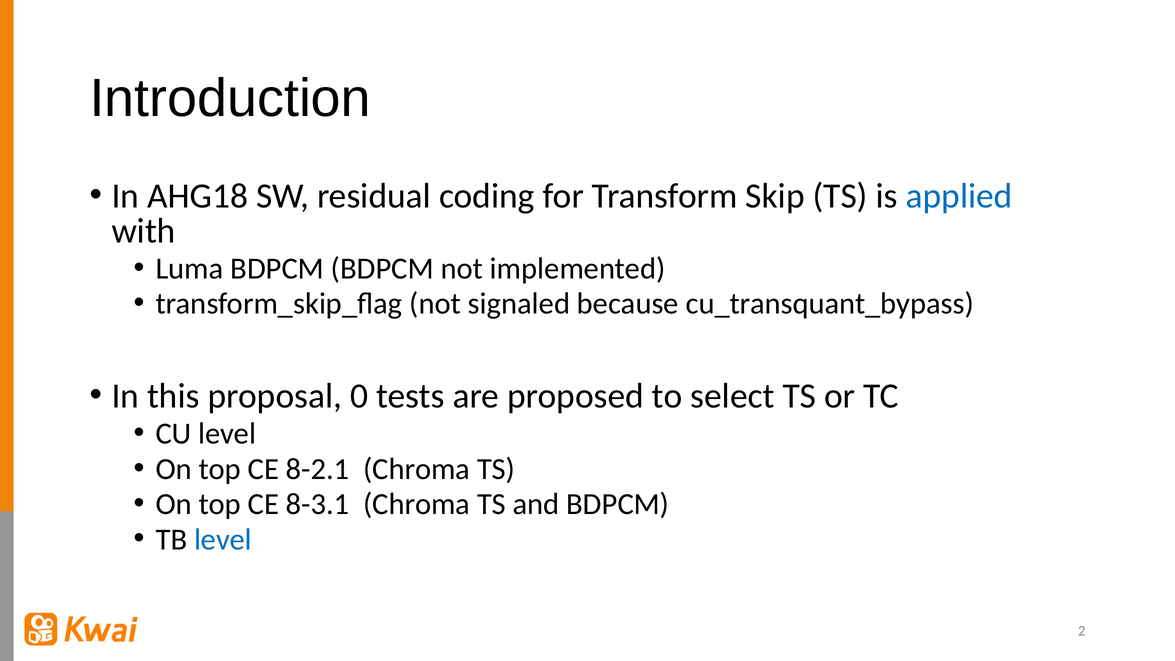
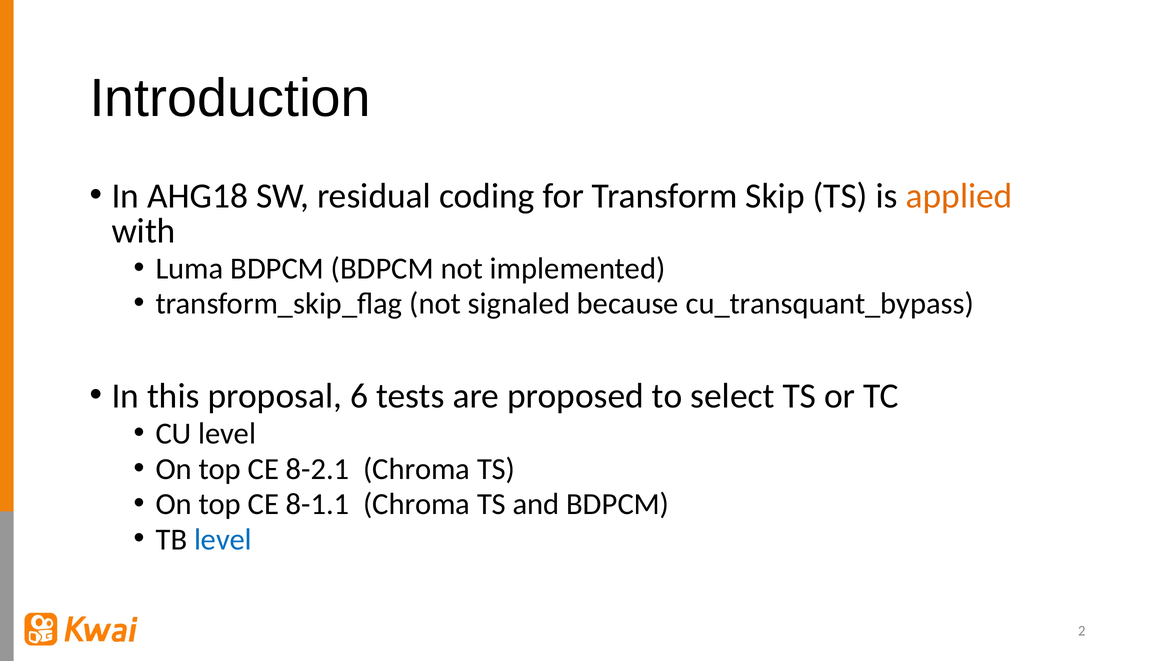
applied colour: blue -> orange
0: 0 -> 6
8-3.1: 8-3.1 -> 8-1.1
